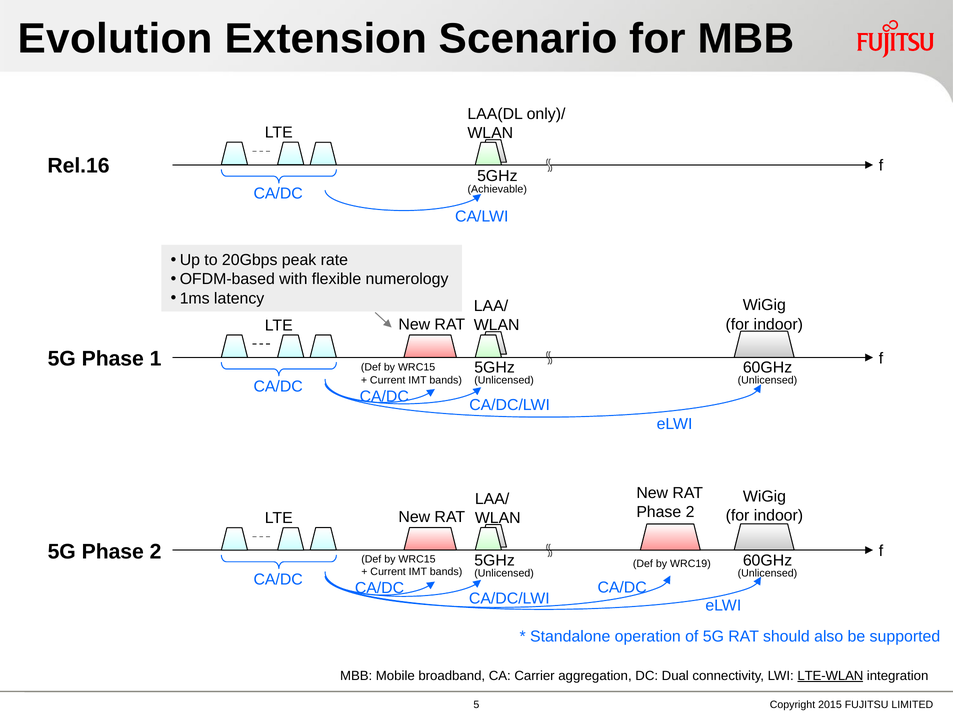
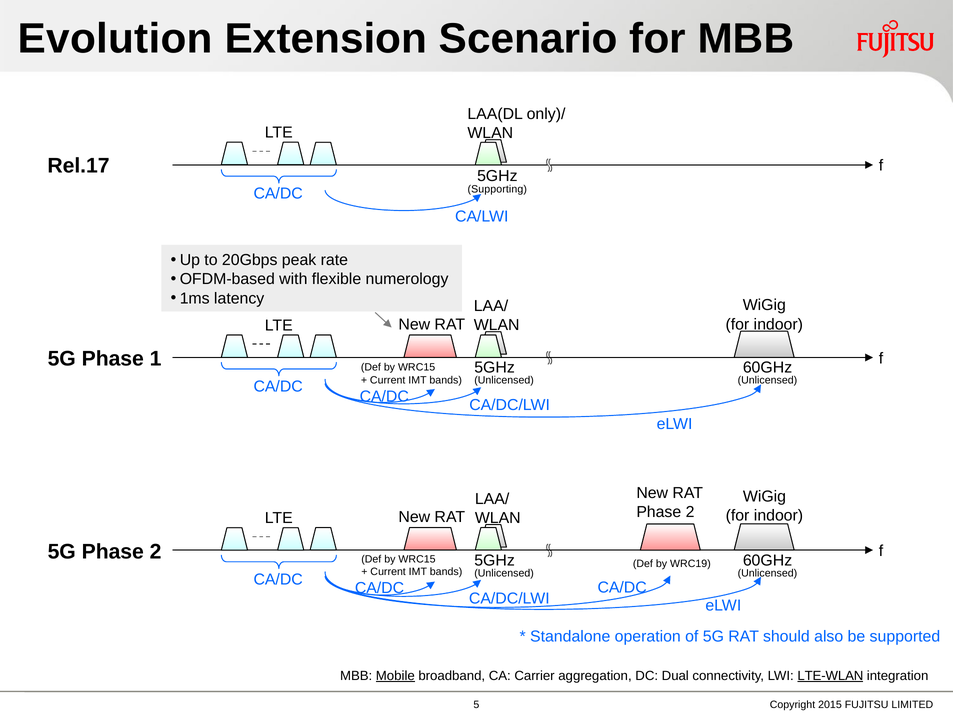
Rel.16: Rel.16 -> Rel.17
Achievable: Achievable -> Supporting
Mobile underline: none -> present
